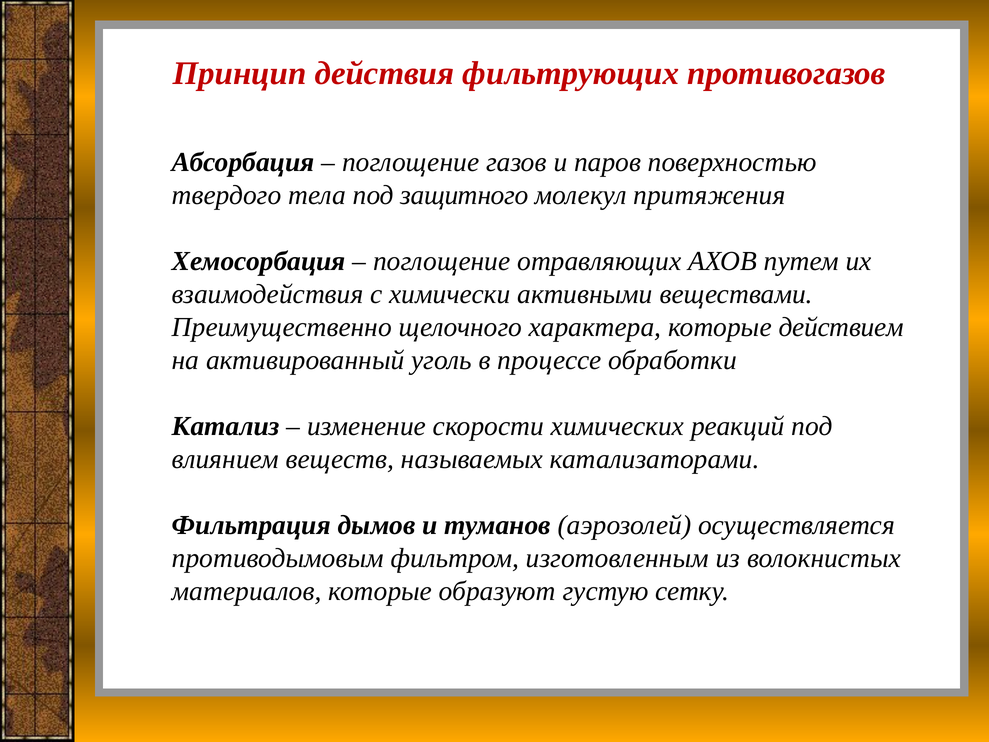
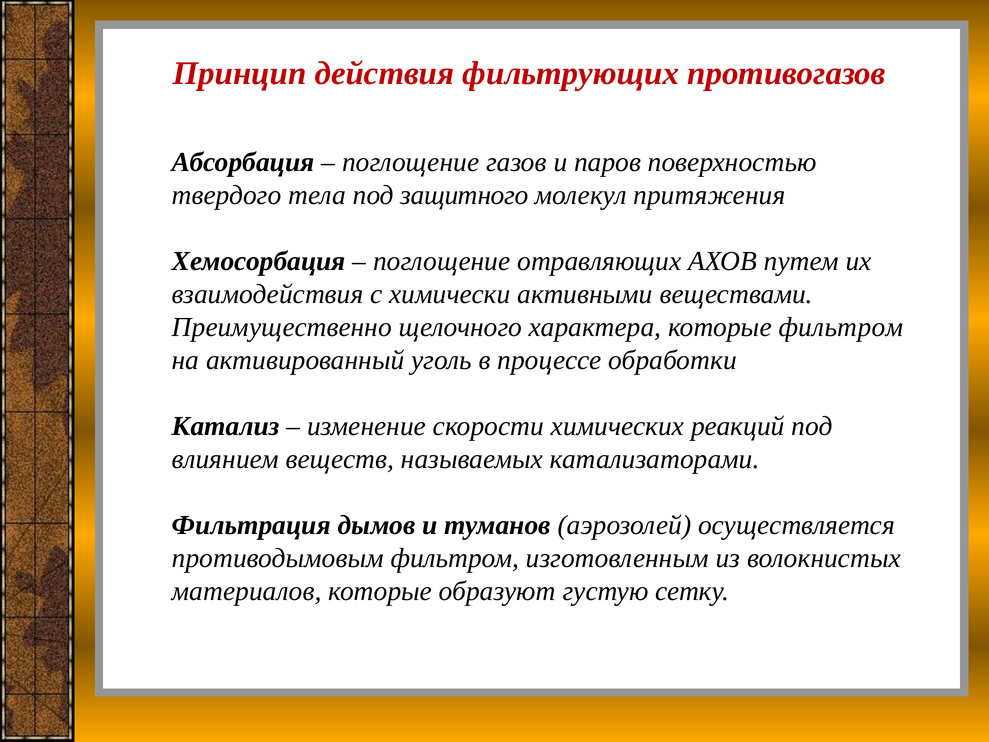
которые действием: действием -> фильтром
